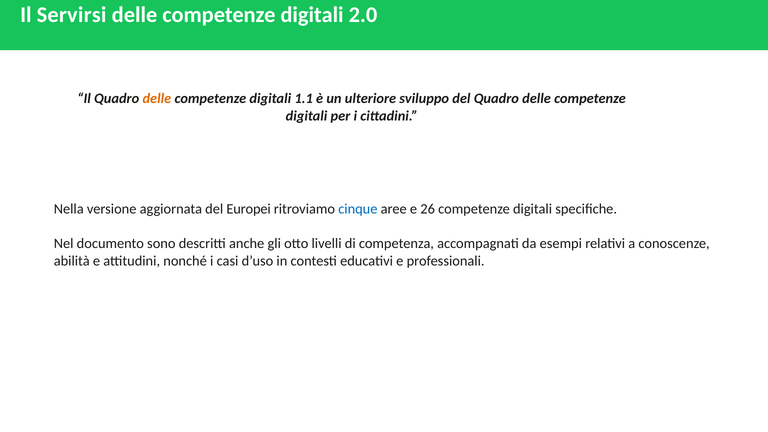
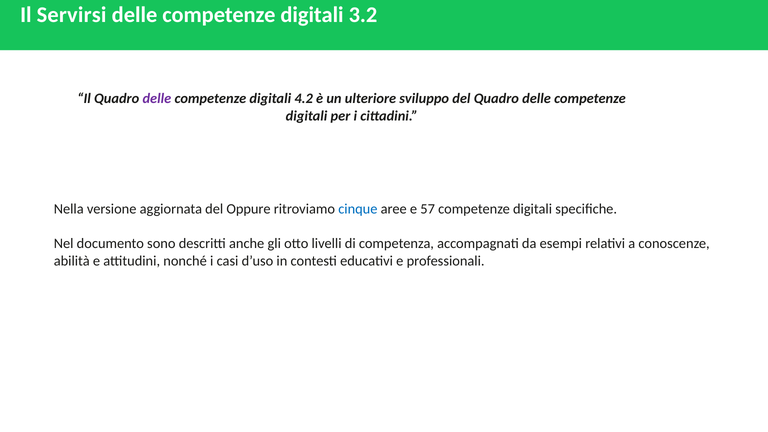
2.0: 2.0 -> 3.2
delle at (157, 99) colour: orange -> purple
1.1: 1.1 -> 4.2
Europei: Europei -> Oppure
26: 26 -> 57
